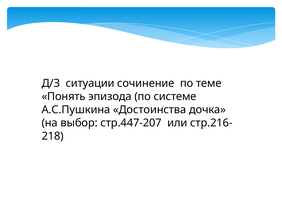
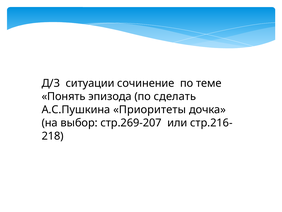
системе: системе -> сделать
Достоинства: Достоинства -> Приоритеты
стр.447-207: стр.447-207 -> стр.269-207
